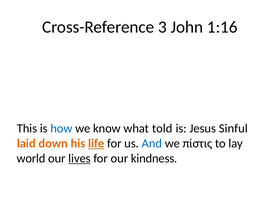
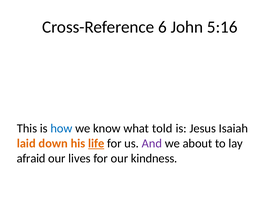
3: 3 -> 6
1:16: 1:16 -> 5:16
Sinful: Sinful -> Isaiah
And colour: blue -> purple
πίστις: πίστις -> about
world: world -> afraid
lives underline: present -> none
